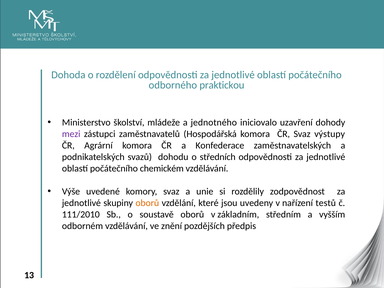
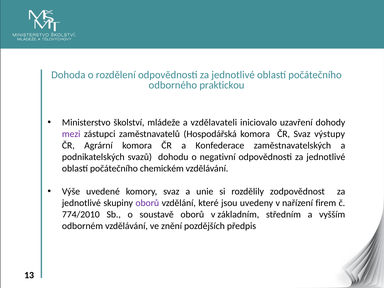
jednotného: jednotného -> vzdělavateli
středních: středních -> negativní
oborů at (147, 203) colour: orange -> purple
testů: testů -> firem
111/2010: 111/2010 -> 774/2010
